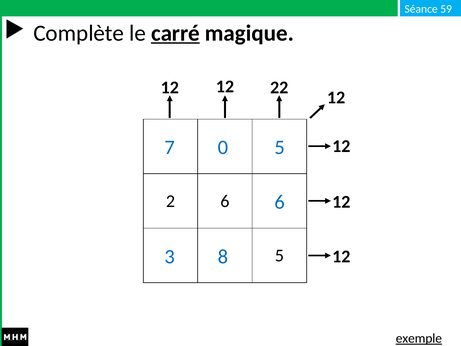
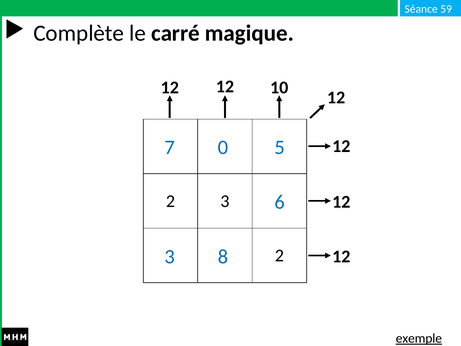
carré underline: present -> none
22: 22 -> 10
2 6: 6 -> 3
5 at (279, 255): 5 -> 2
